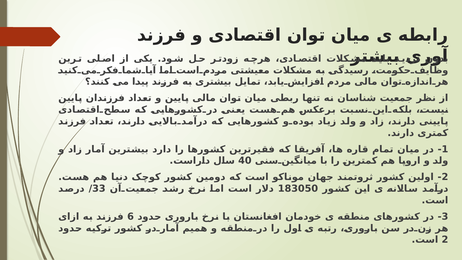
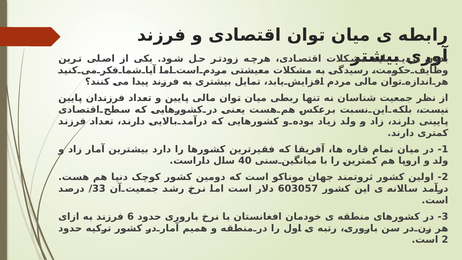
183050: 183050 -> 603057
